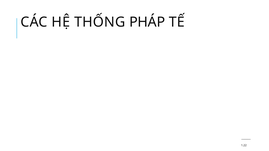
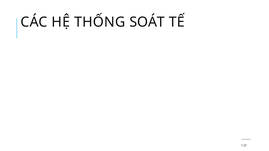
PHÁP: PHÁP -> SOÁT
